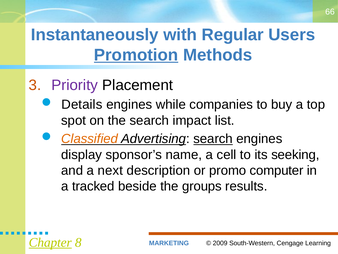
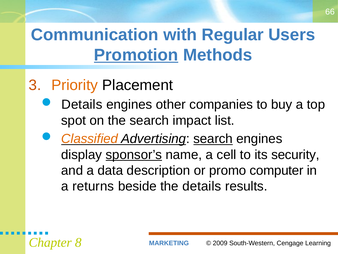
Instantaneously: Instantaneously -> Communication
Priority colour: purple -> orange
while: while -> other
sponsor’s underline: none -> present
seeking: seeking -> security
next: next -> data
tracked: tracked -> returns
the groups: groups -> details
Chapter underline: present -> none
